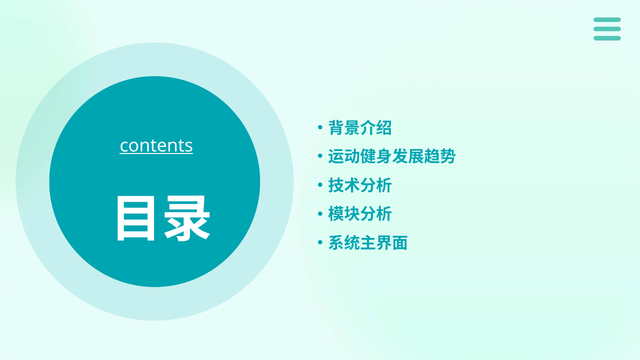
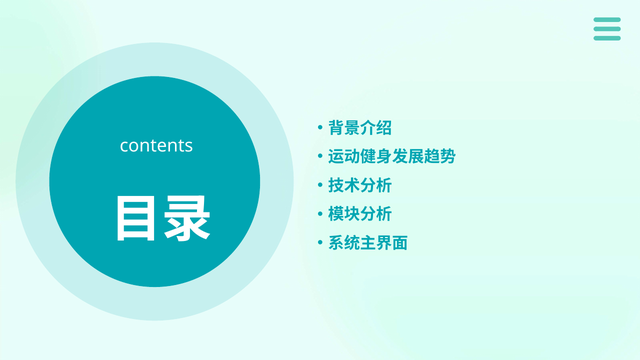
contents underline: present -> none
